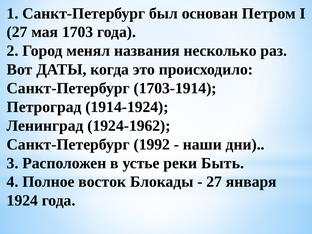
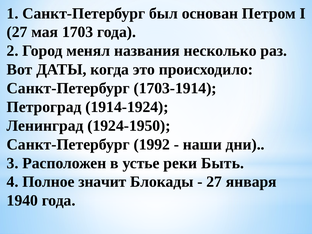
1924-1962: 1924-1962 -> 1924-1950
восток: восток -> значит
1924: 1924 -> 1940
